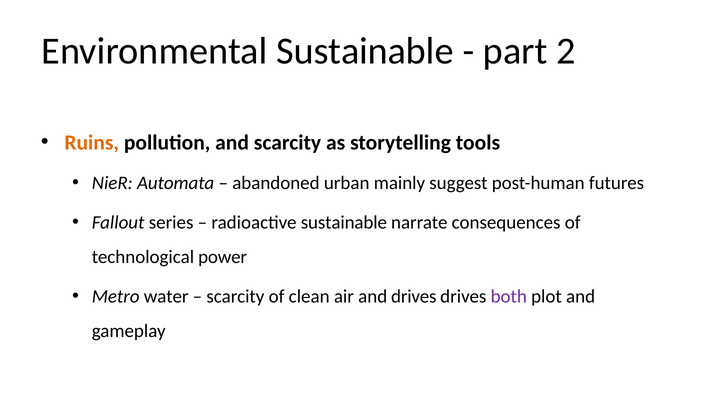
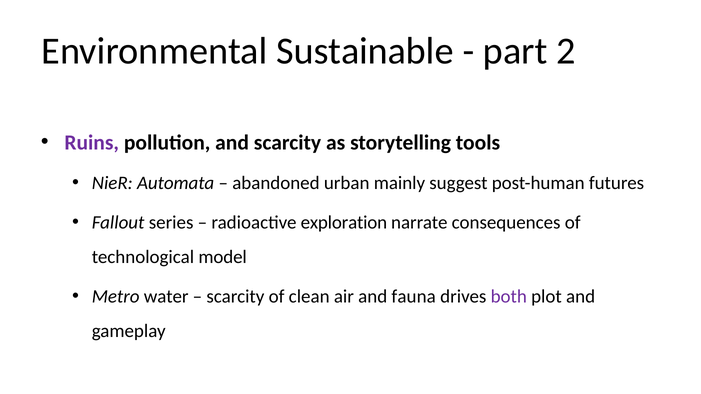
Ruins colour: orange -> purple
radioactive sustainable: sustainable -> exploration
power: power -> model
and drives: drives -> fauna
